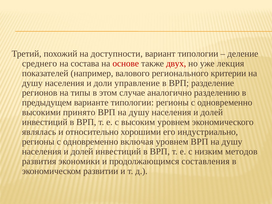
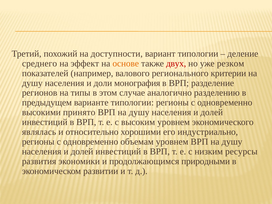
состава: состава -> эффект
основе colour: red -> orange
лекция: лекция -> резком
управление: управление -> монография
включая: включая -> объемам
методов: методов -> ресурсы
составления: составления -> природными
